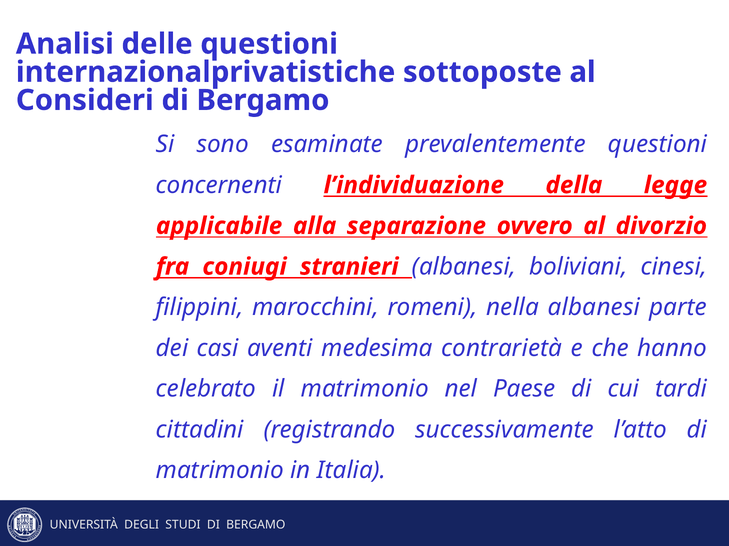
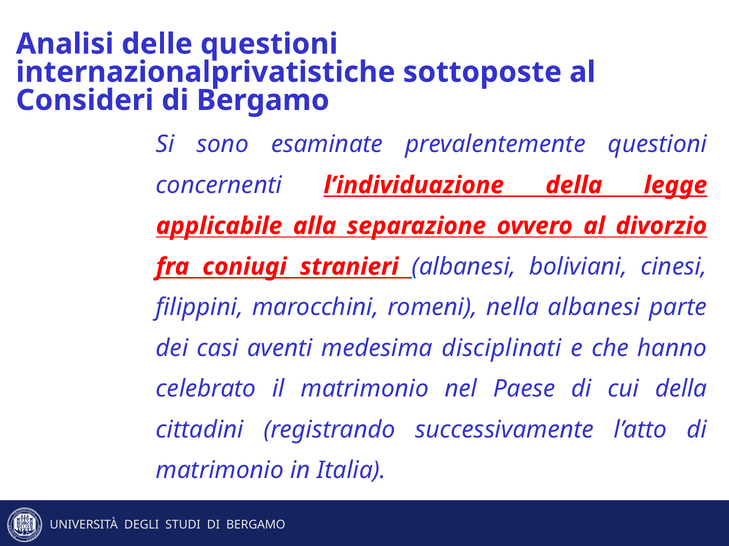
contrarietà: contrarietà -> disciplinati
cui tardi: tardi -> della
